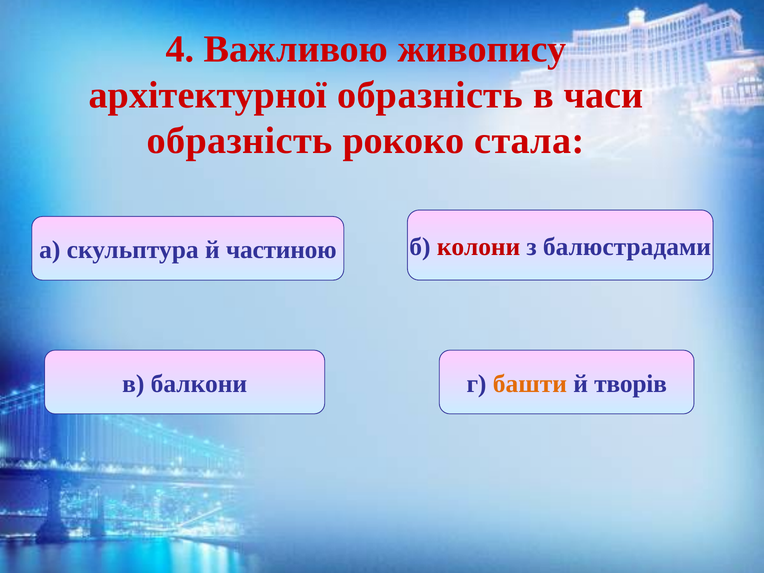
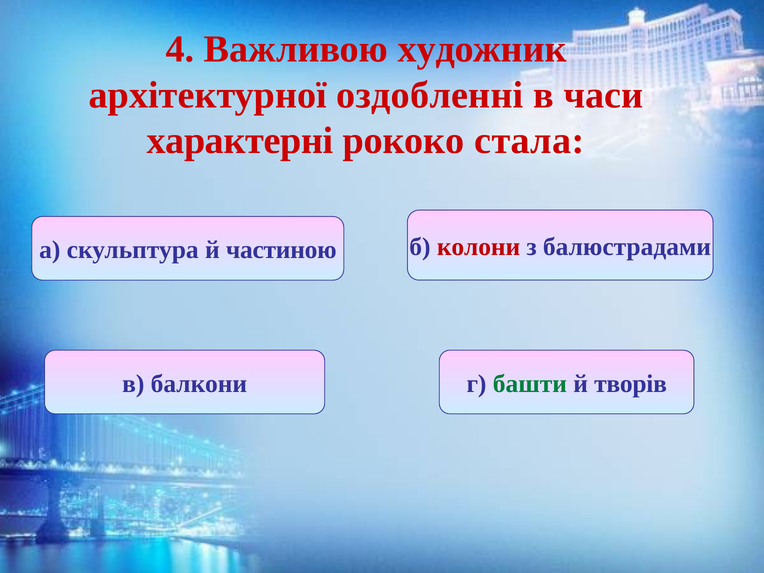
живопису: живопису -> художник
архітектурної образність: образність -> оздобленні
образність at (240, 141): образність -> характерні
башти colour: orange -> green
